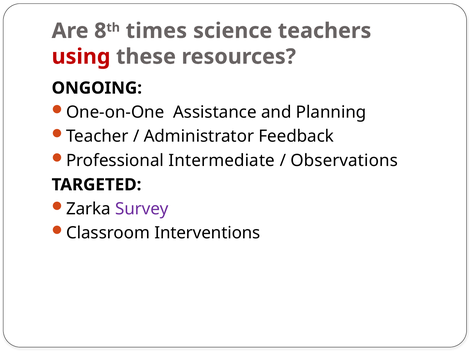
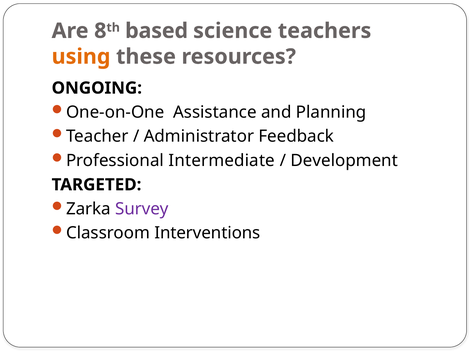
times: times -> based
using colour: red -> orange
Observations: Observations -> Development
